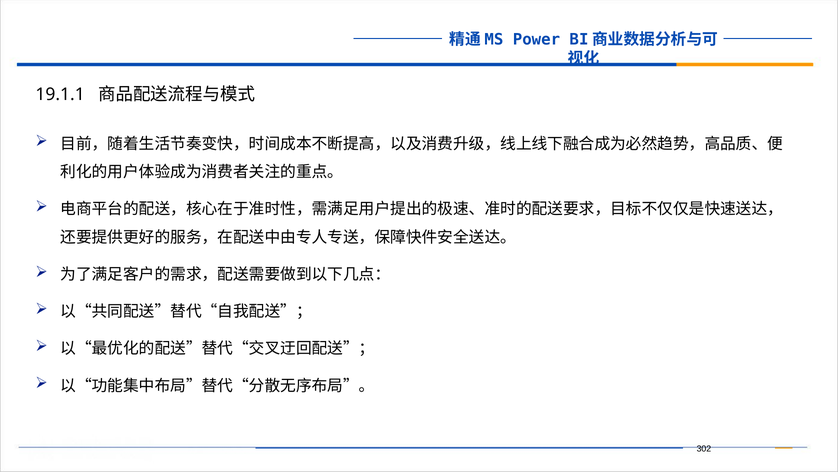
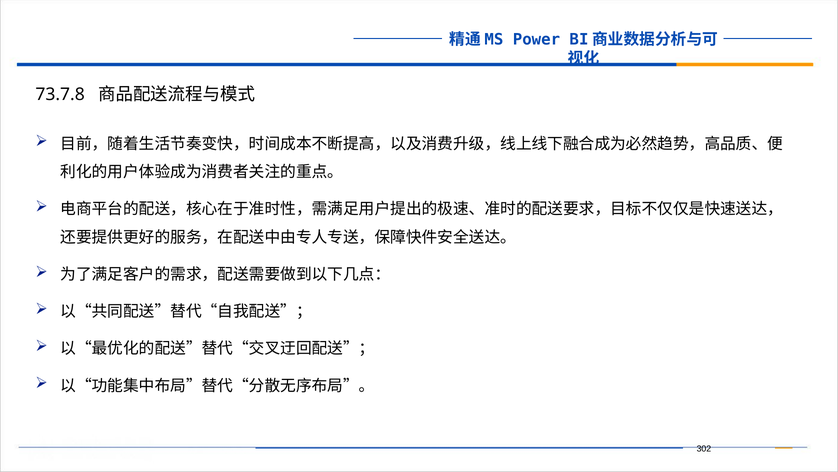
19.1.1: 19.1.1 -> 73.7.8
